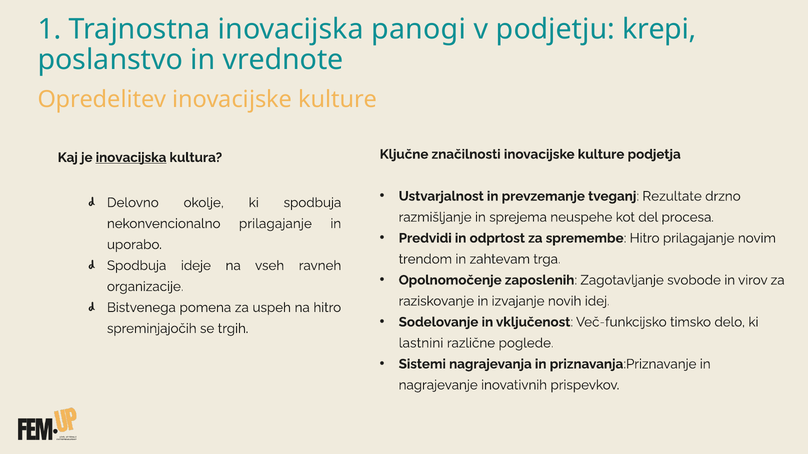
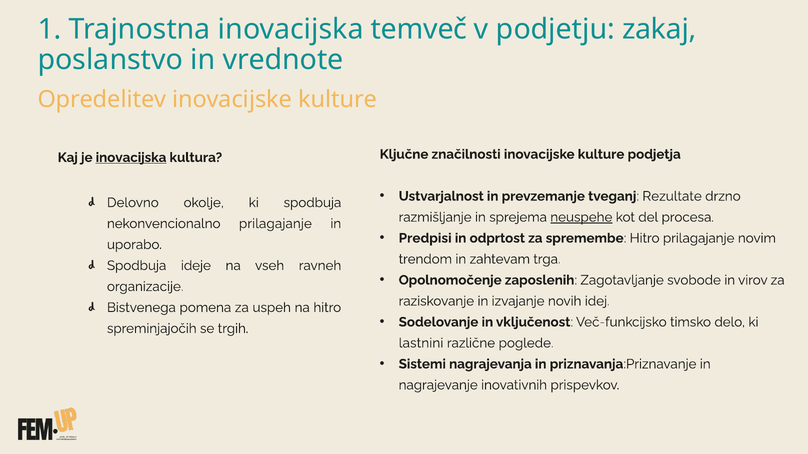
panogi: panogi -> temveč
krepi: krepi -> zakaj
neuspehe underline: none -> present
Predvidi: Predvidi -> Predpisi
